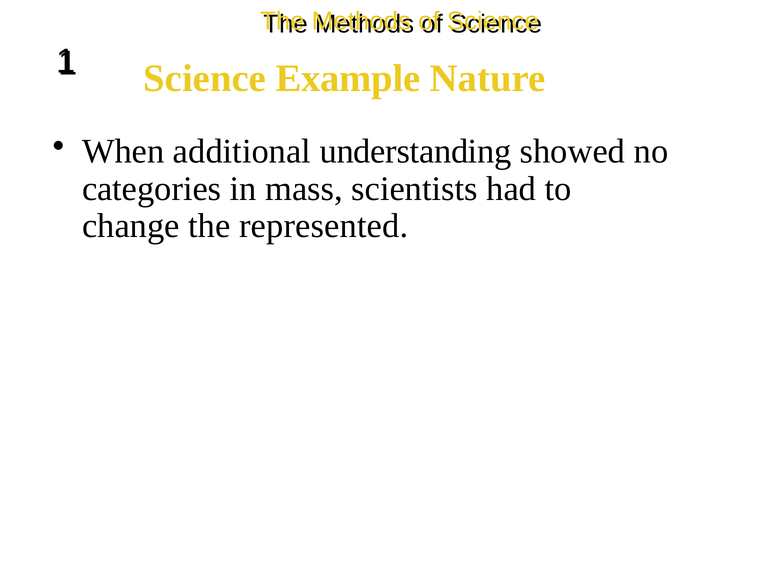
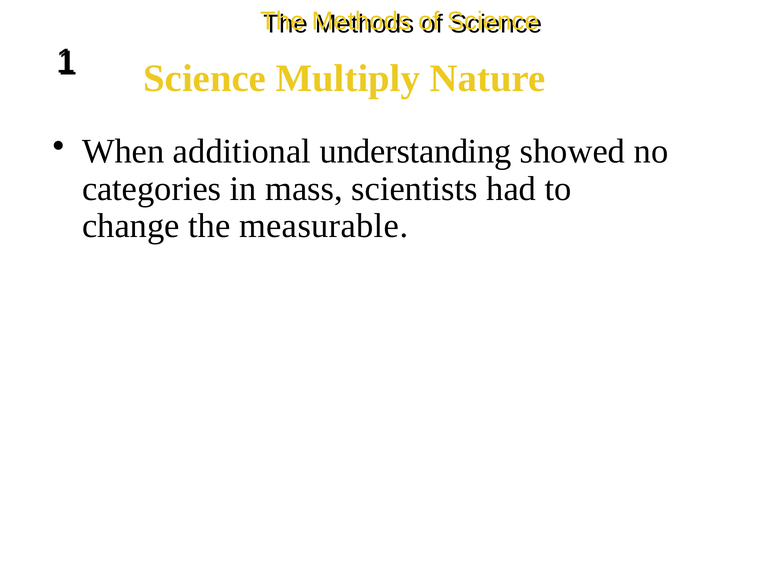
Example: Example -> Multiply
represented: represented -> measurable
